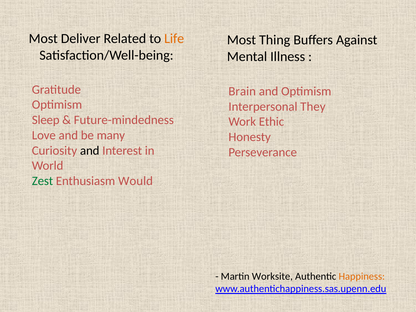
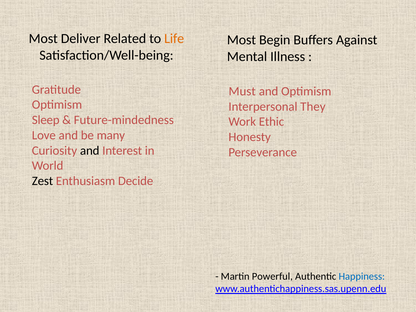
Thing: Thing -> Begin
Brain: Brain -> Must
Zest colour: green -> black
Would: Would -> Decide
Worksite: Worksite -> Powerful
Happiness colour: orange -> blue
